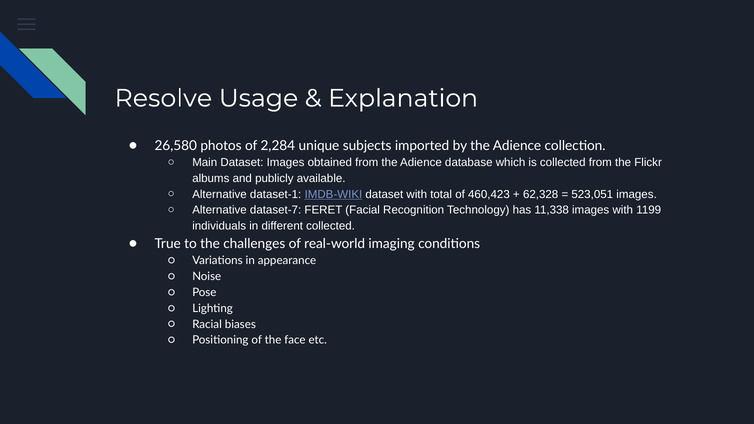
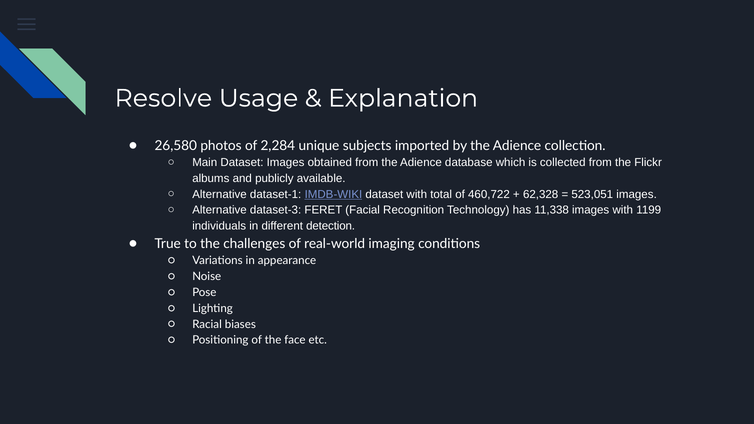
460,423: 460,423 -> 460,722
dataset-7: dataset-7 -> dataset-3
different collected: collected -> detection
